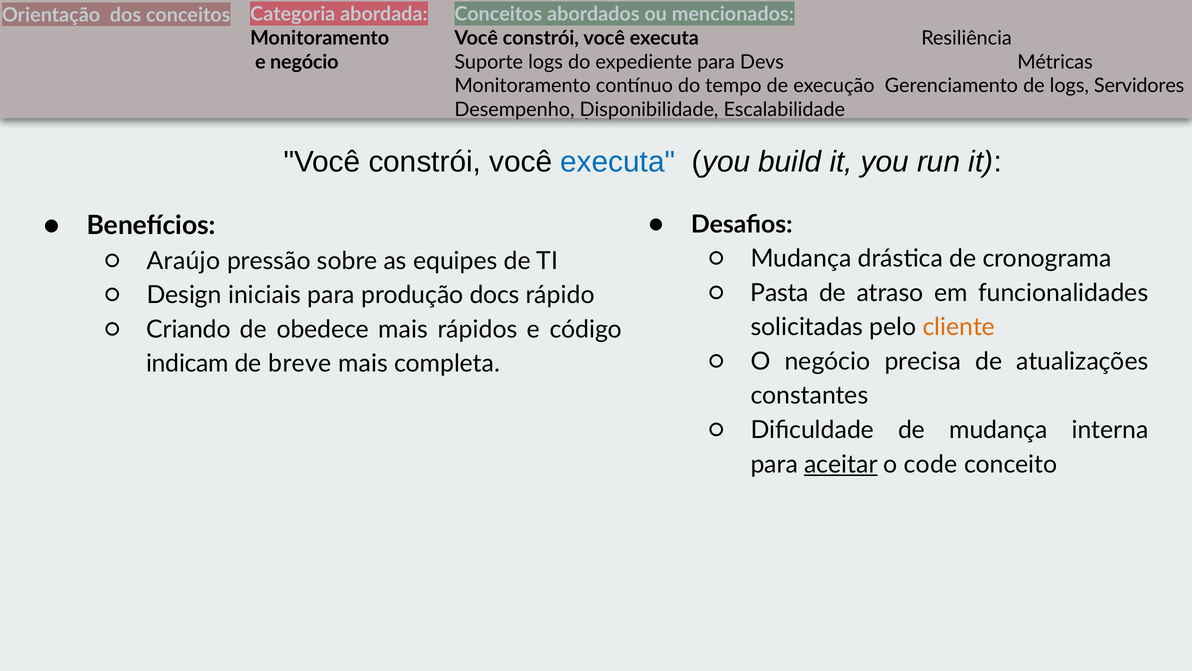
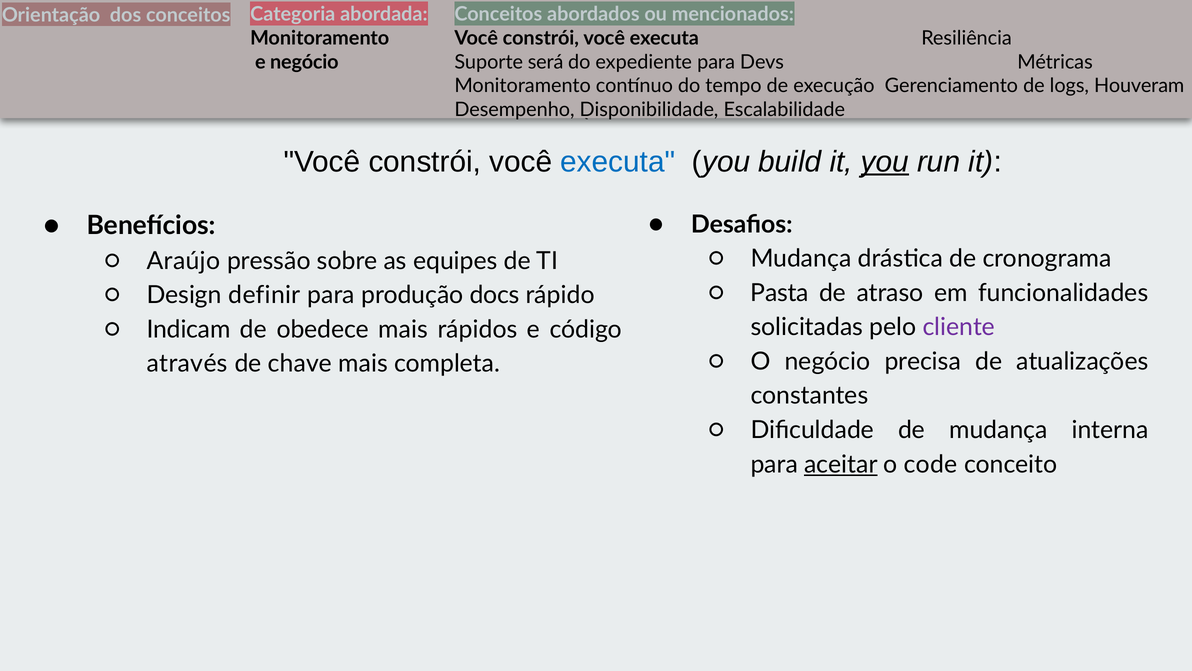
Suporte logs: logs -> será
Servidores: Servidores -> Houveram
you at (885, 162) underline: none -> present
iniciais: iniciais -> definir
cliente colour: orange -> purple
Criando: Criando -> Indicam
indicam: indicam -> através
breve: breve -> chave
